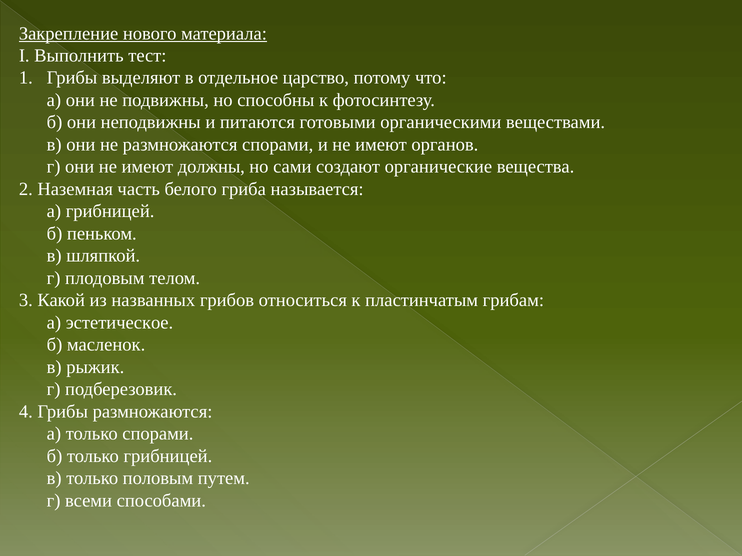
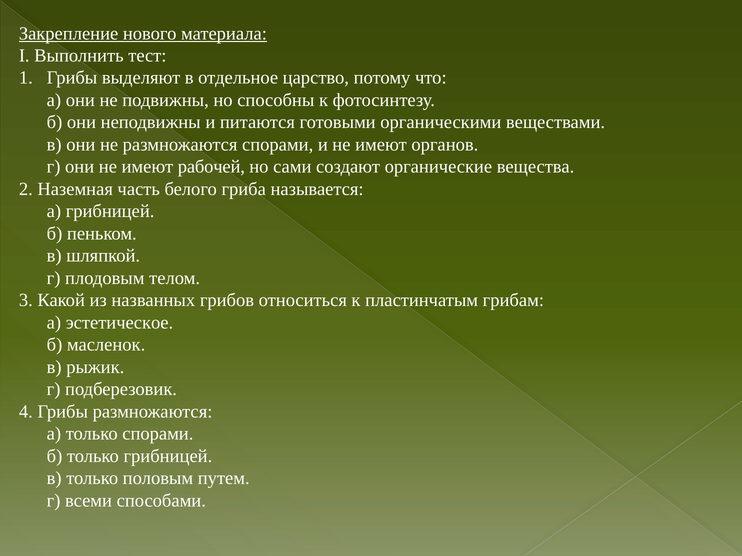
должны: должны -> рабочей
